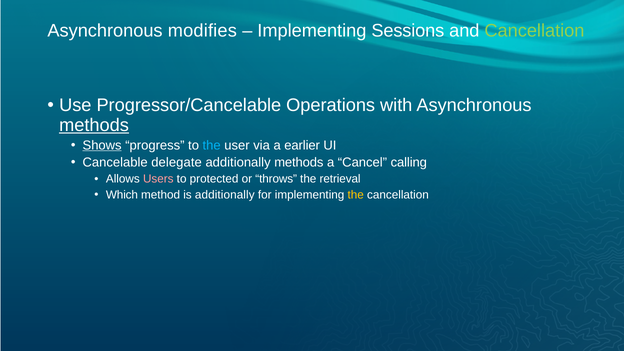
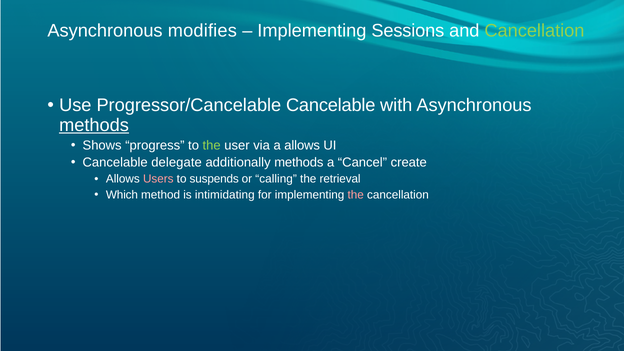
Progressor/Cancelable Operations: Operations -> Cancelable
Shows underline: present -> none
the at (212, 145) colour: light blue -> light green
a earlier: earlier -> allows
calling: calling -> create
protected: protected -> suspends
throws: throws -> calling
is additionally: additionally -> intimidating
the at (356, 195) colour: yellow -> pink
